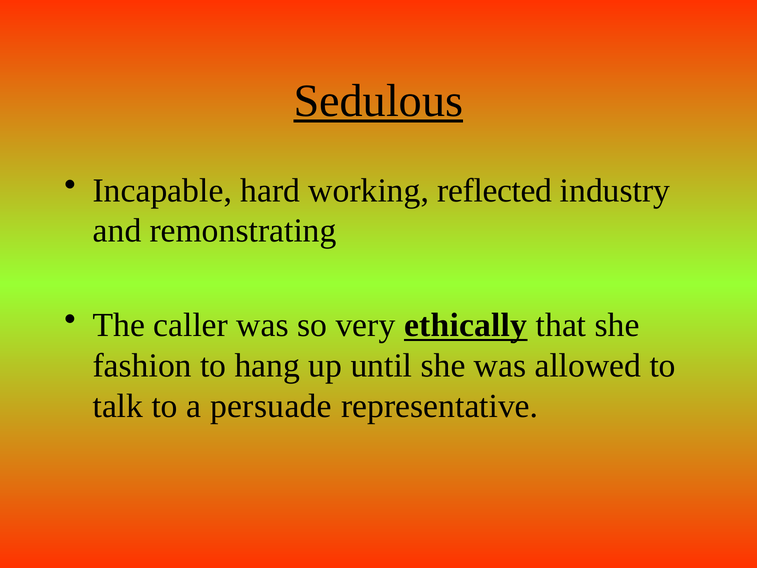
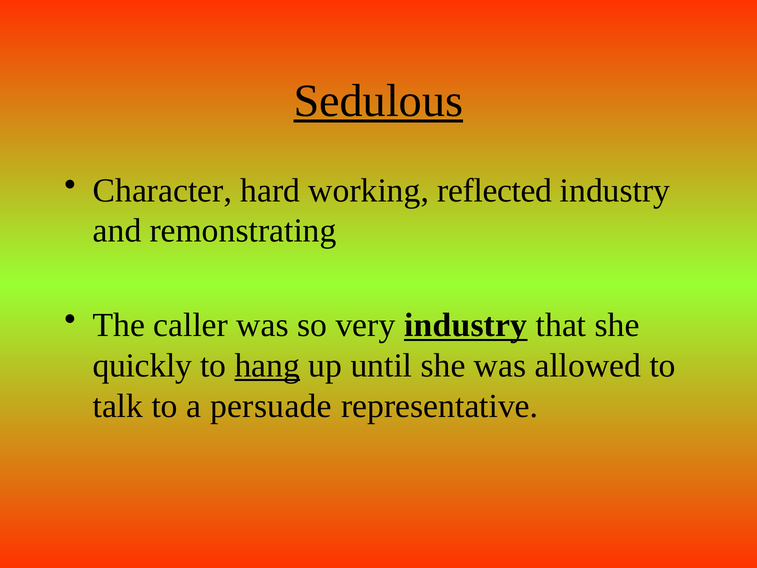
Incapable: Incapable -> Character
very ethically: ethically -> industry
fashion: fashion -> quickly
hang underline: none -> present
